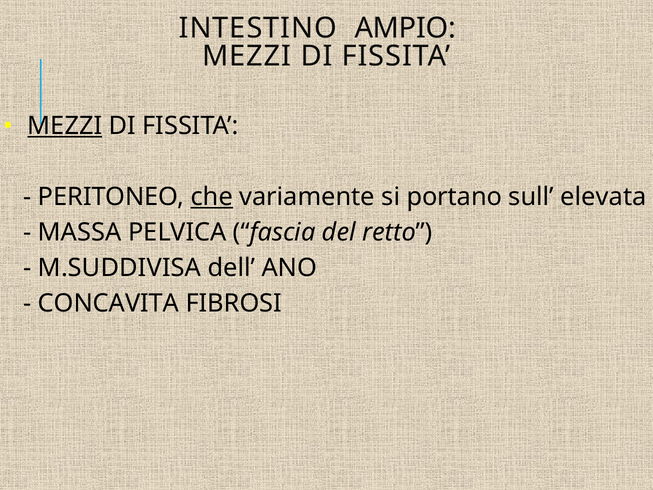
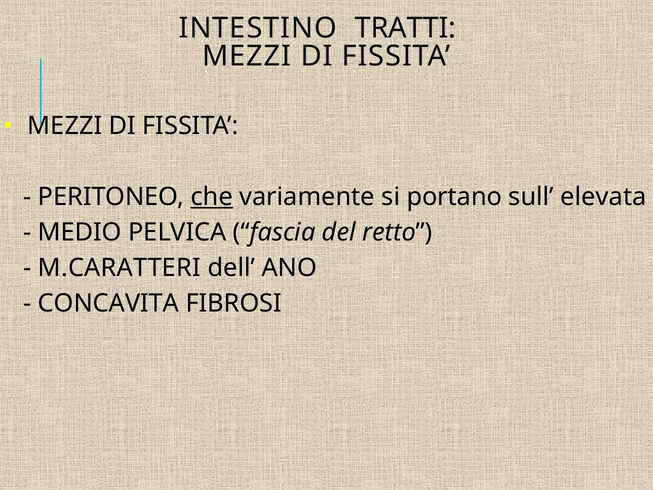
AMPIO: AMPIO -> TRATTI
MEZZI at (65, 126) underline: present -> none
MASSA: MASSA -> MEDIO
M.SUDDIVISA: M.SUDDIVISA -> M.CARATTERI
